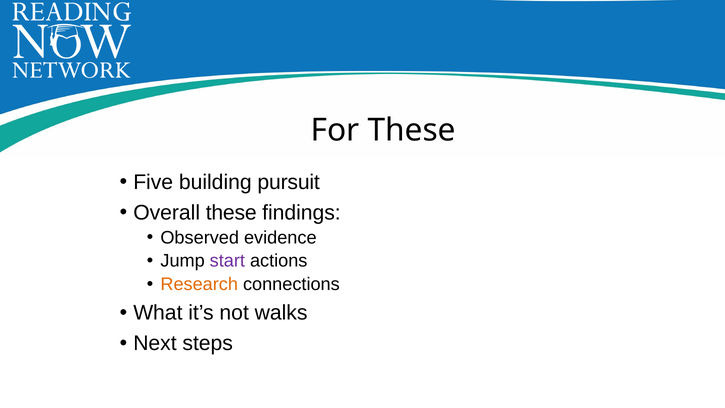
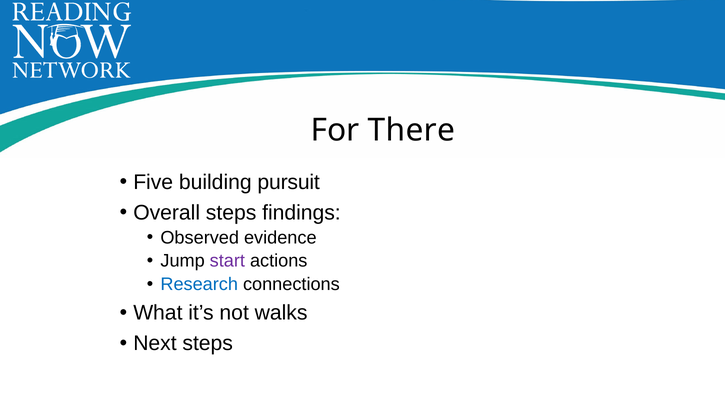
For These: These -> There
Overall these: these -> steps
Research colour: orange -> blue
